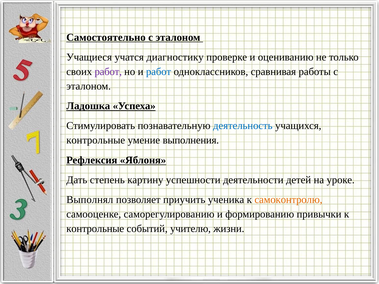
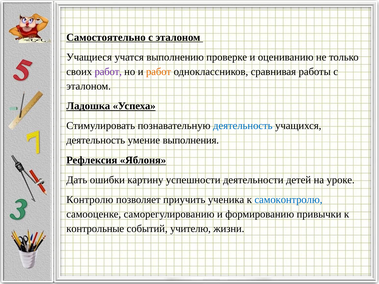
диагностику: диагностику -> выполнению
работ at (159, 72) colour: blue -> orange
контрольные at (96, 140): контрольные -> деятельность
степень: степень -> ошибки
Выполнял: Выполнял -> Контролю
самоконтролю colour: orange -> blue
